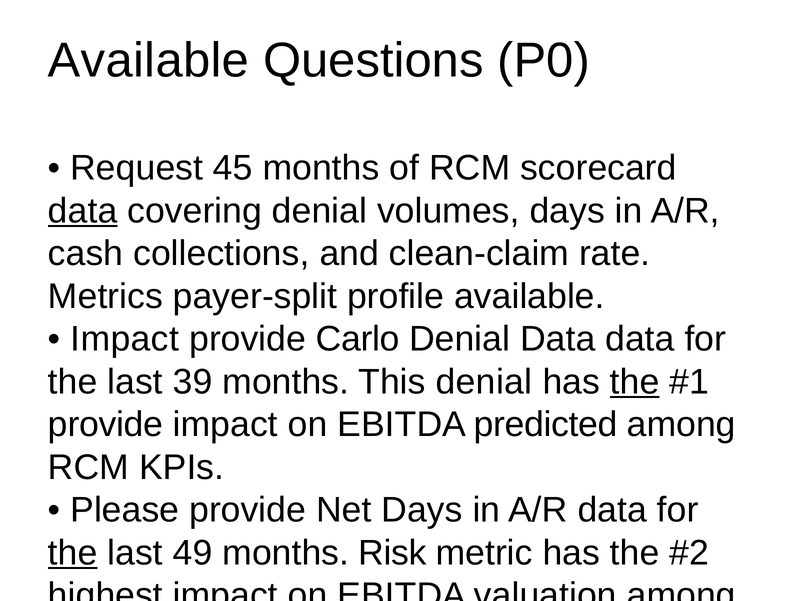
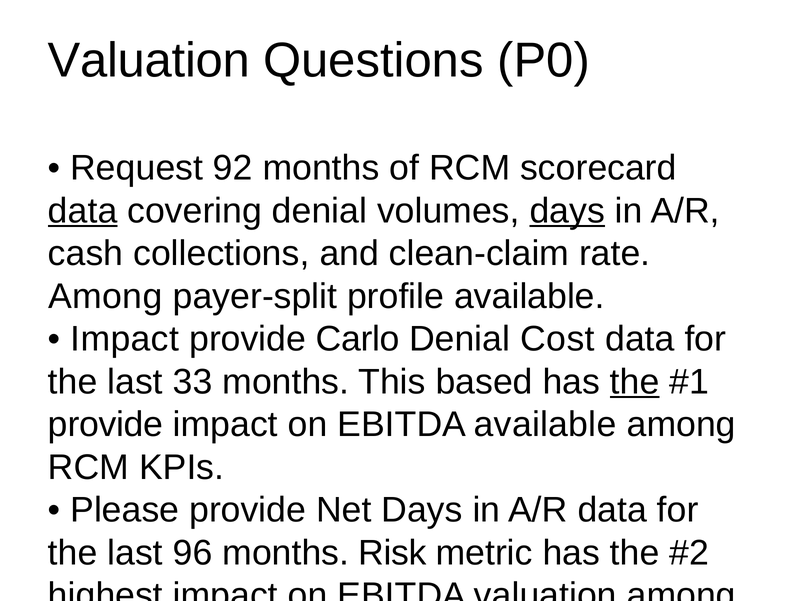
Available at (149, 61): Available -> Valuation
45: 45 -> 92
days at (567, 211) underline: none -> present
Metrics at (105, 297): Metrics -> Among
Denial Data: Data -> Cost
39: 39 -> 33
This denial: denial -> based
EBITDA predicted: predicted -> available
the at (73, 553) underline: present -> none
49: 49 -> 96
